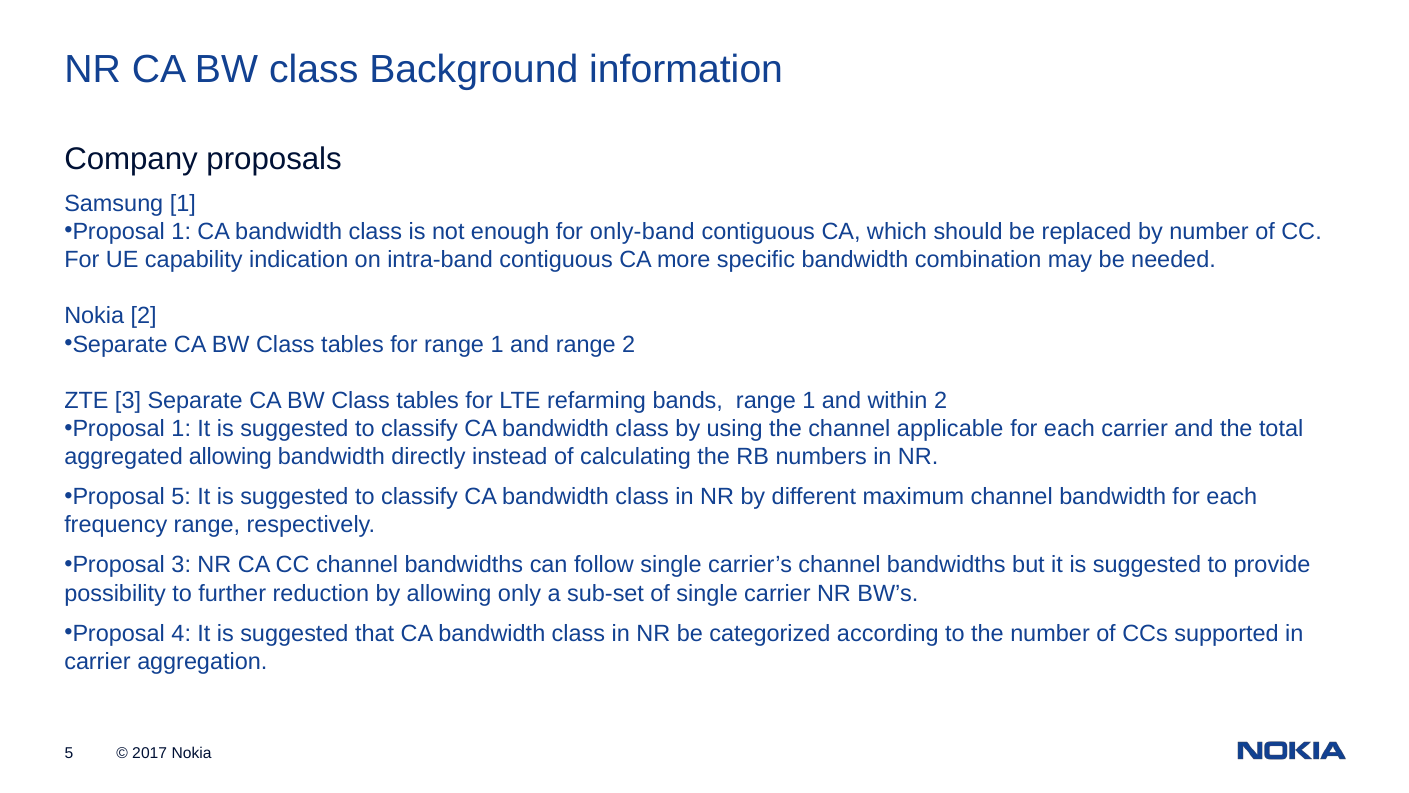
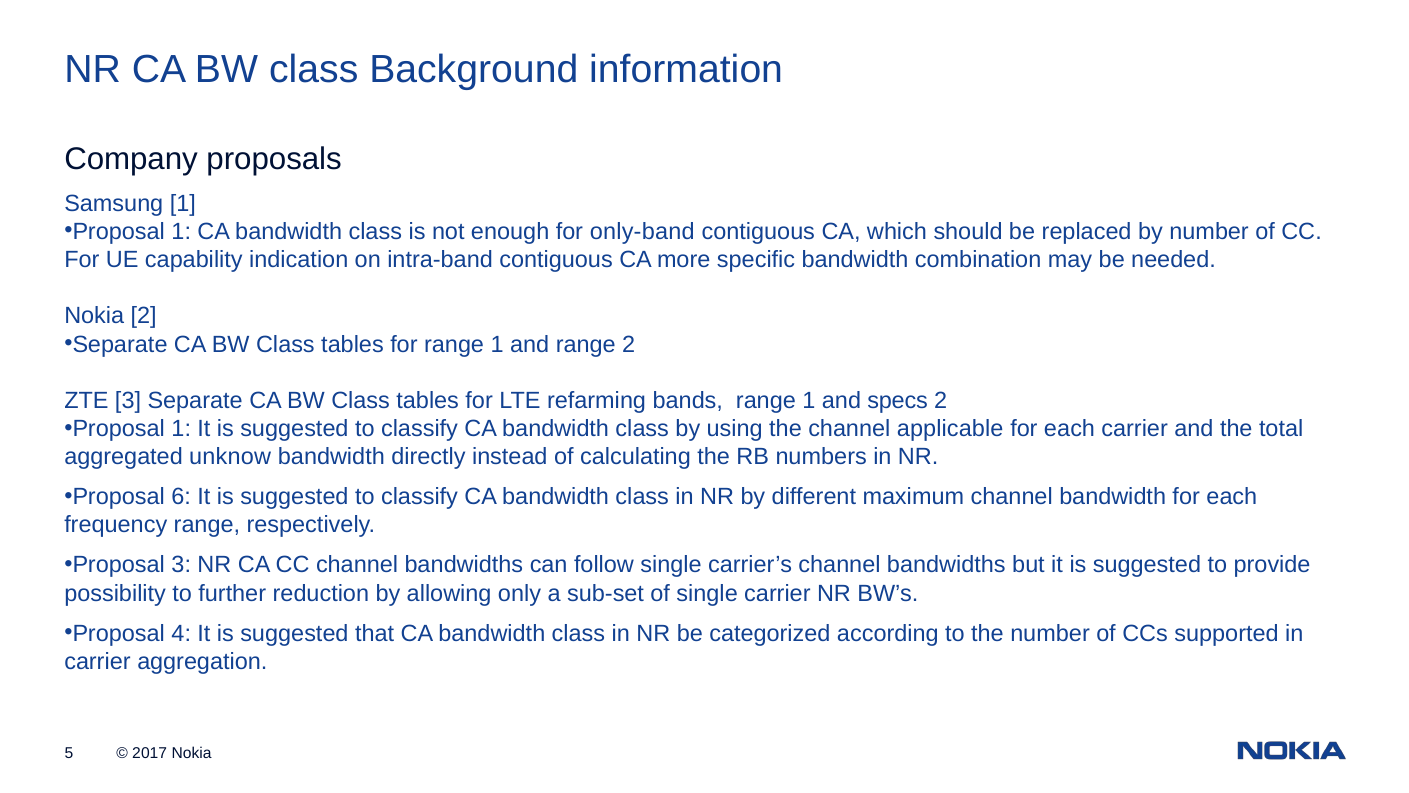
within: within -> specs
aggregated allowing: allowing -> unknow
Proposal 5: 5 -> 6
